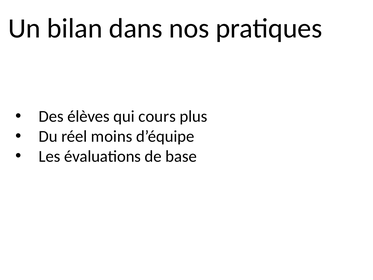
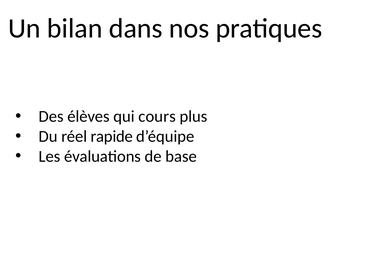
moins: moins -> rapide
